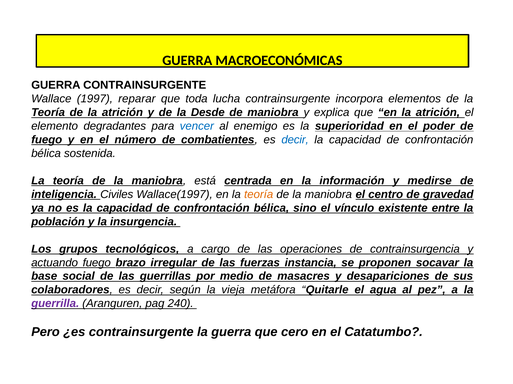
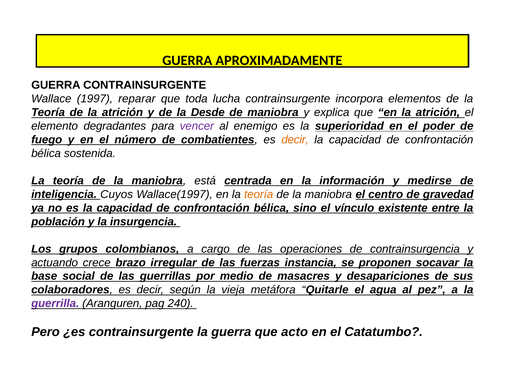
MACROECONÓMICAS: MACROECONÓMICAS -> APROXIMADAMENTE
vencer colour: blue -> purple
decir at (295, 140) colour: blue -> orange
Civiles: Civiles -> Cuyos
tecnológicos: tecnológicos -> colombianos
actuando fuego: fuego -> crece
cero: cero -> acto
